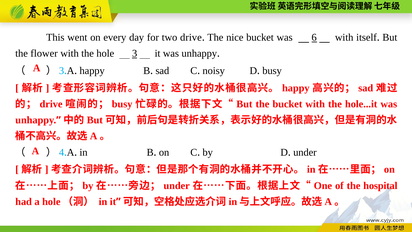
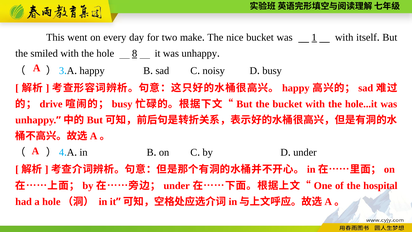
two drive: drive -> make
6: 6 -> 1
flower: flower -> smiled
3: 3 -> 8
